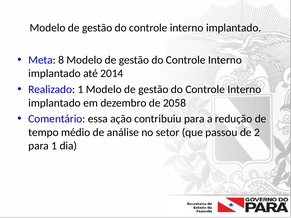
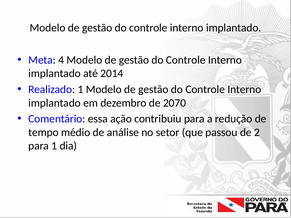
8: 8 -> 4
2058: 2058 -> 2070
